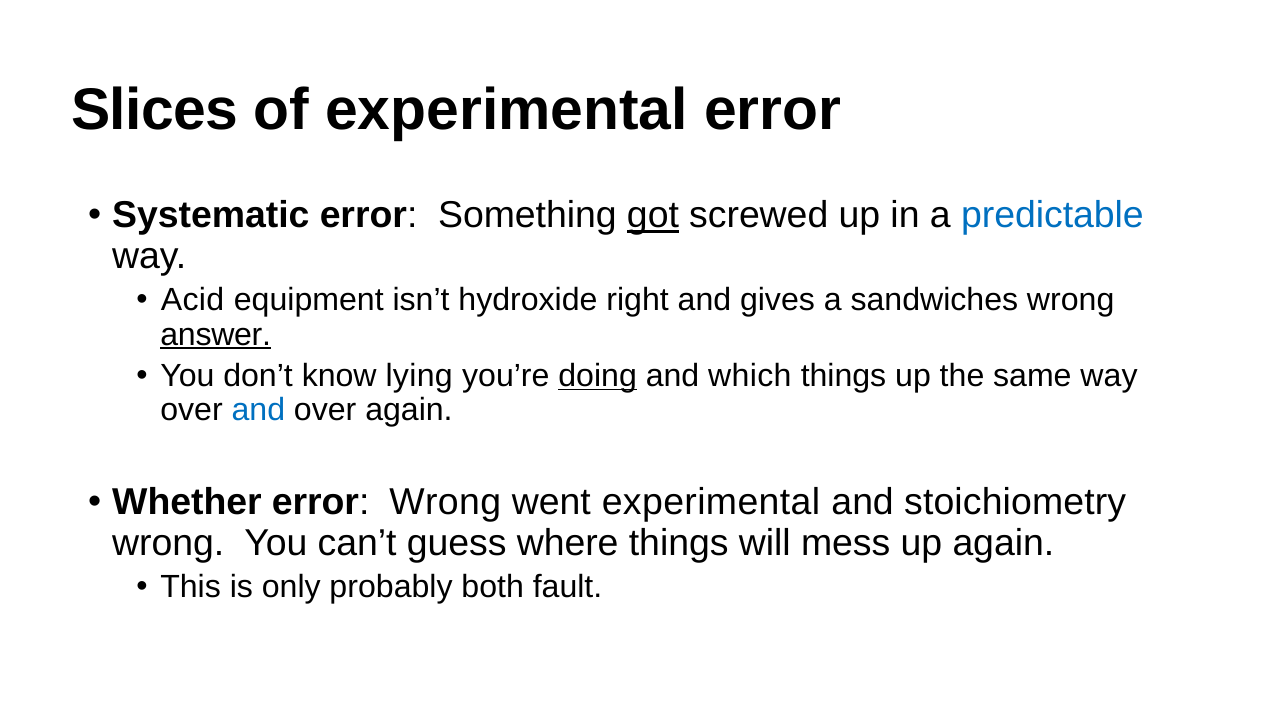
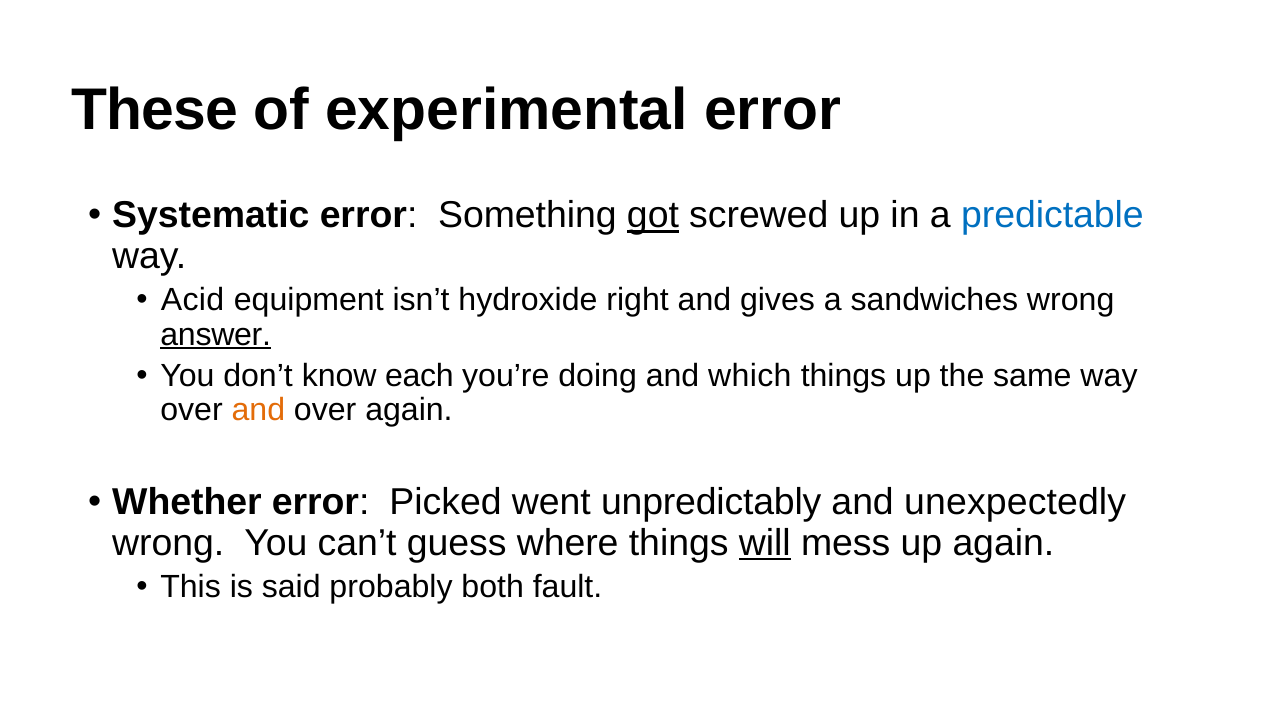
Slices: Slices -> These
lying: lying -> each
doing underline: present -> none
and at (258, 411) colour: blue -> orange
error Wrong: Wrong -> Picked
went experimental: experimental -> unpredictably
stoichiometry: stoichiometry -> unexpectedly
will underline: none -> present
only: only -> said
